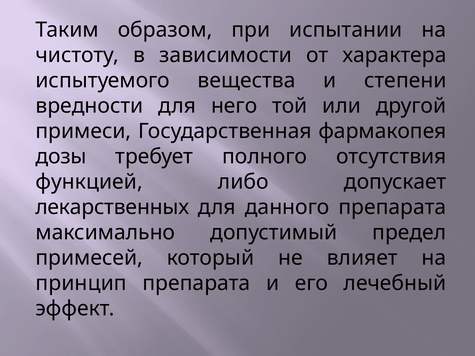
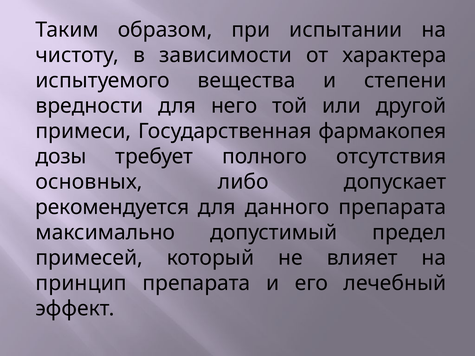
функцией: функцией -> основных
лекарственных: лекарственных -> рекомендуется
